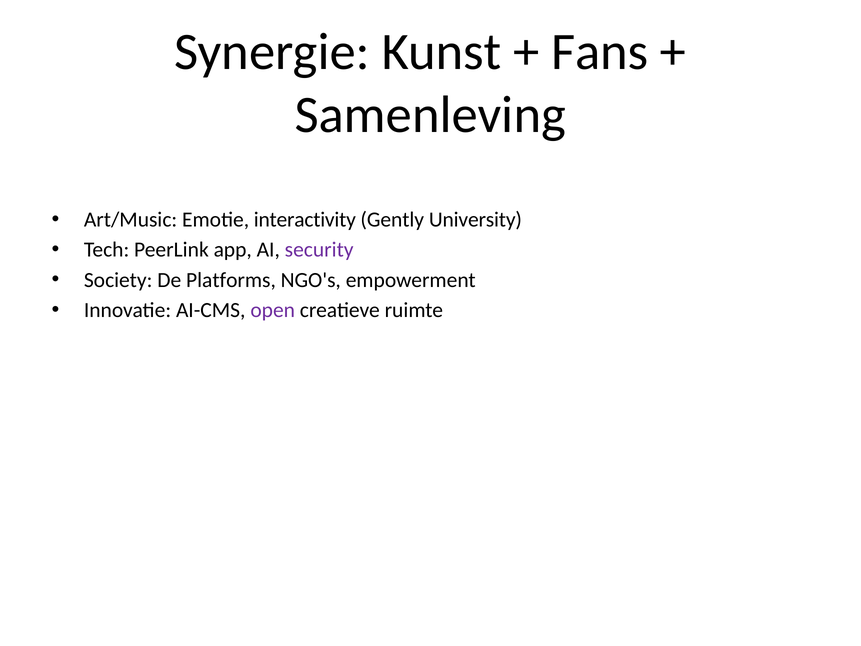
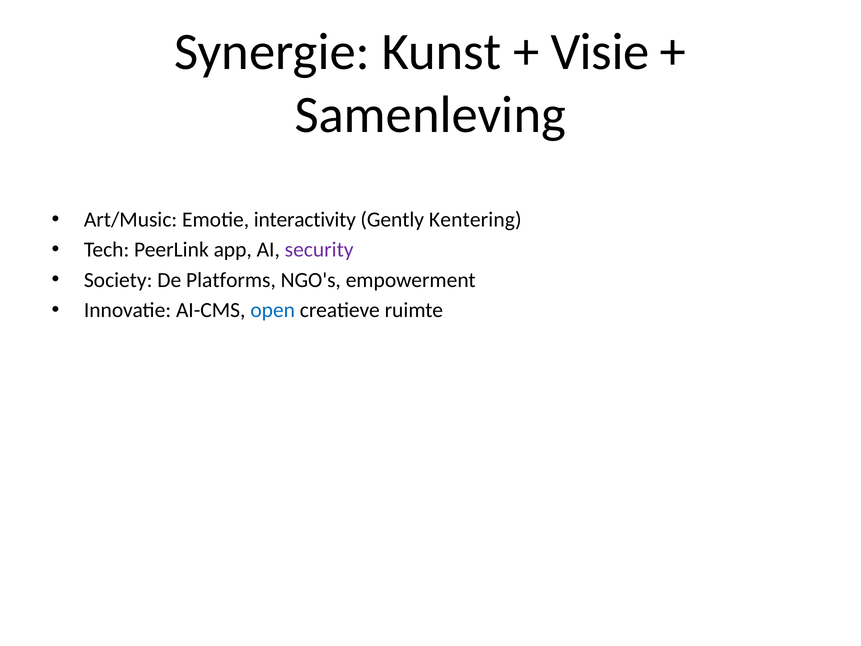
Fans: Fans -> Visie
University: University -> Kentering
open colour: purple -> blue
